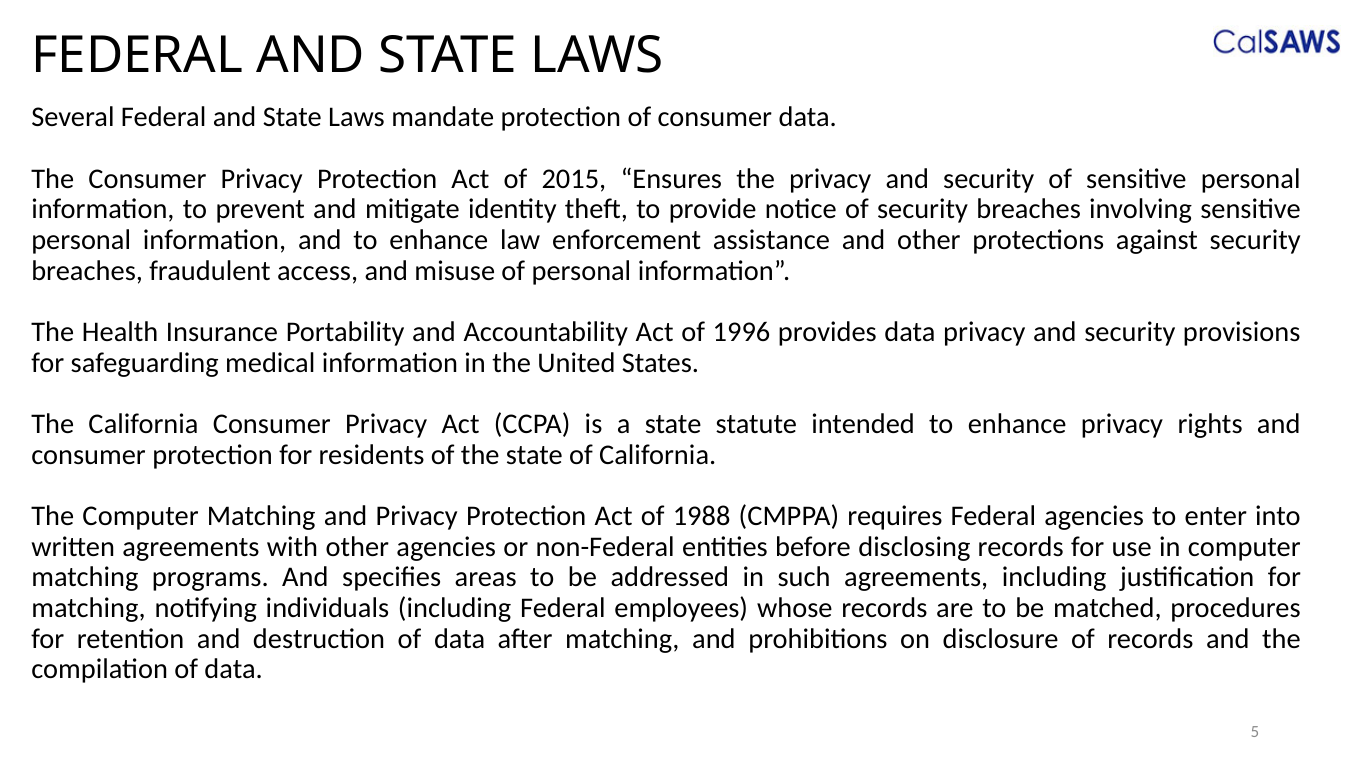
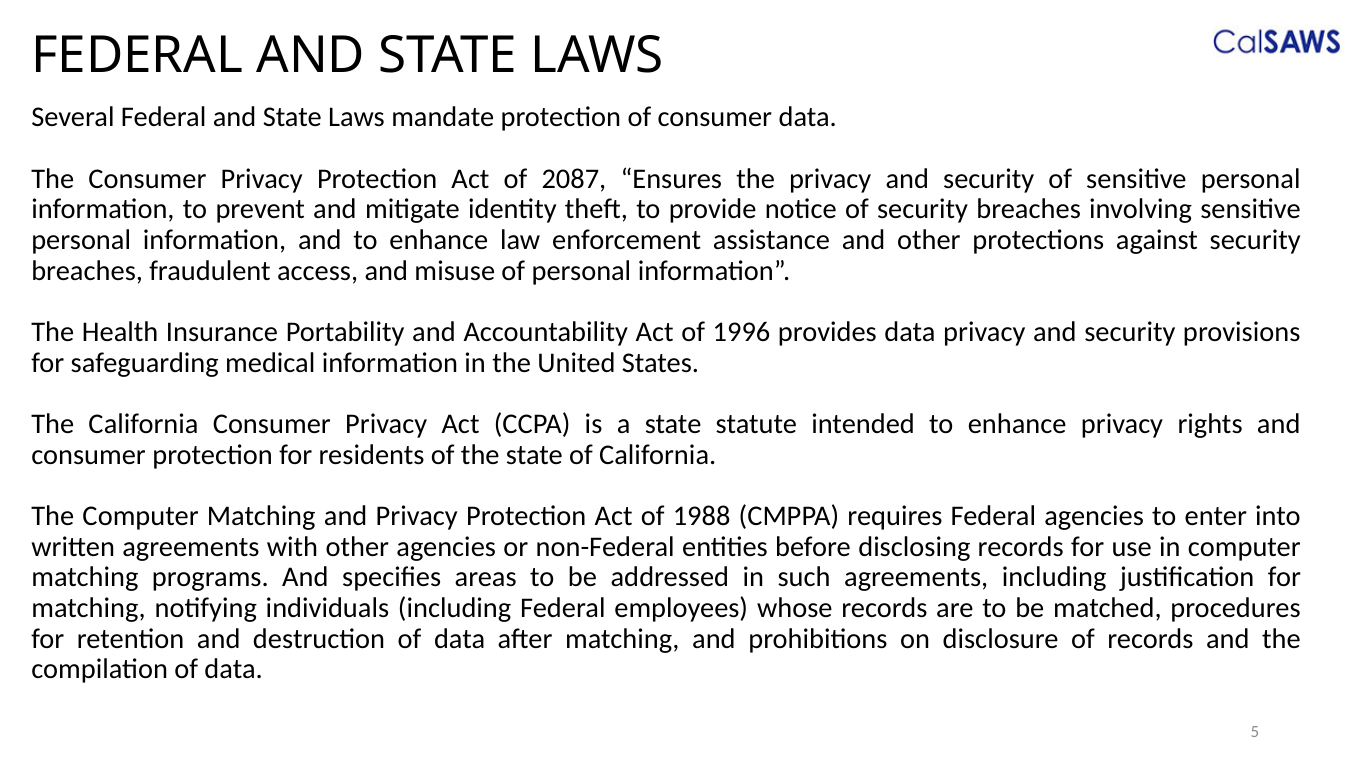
2015: 2015 -> 2087
